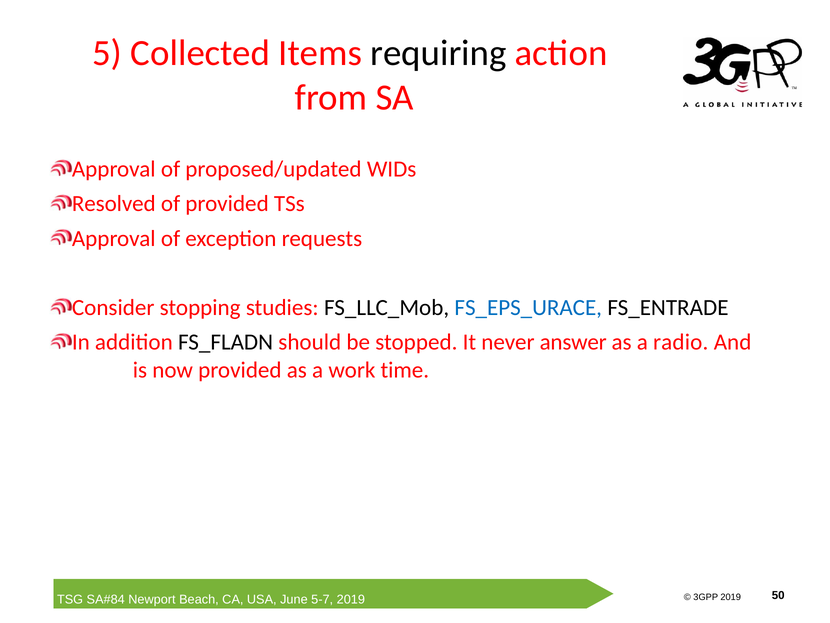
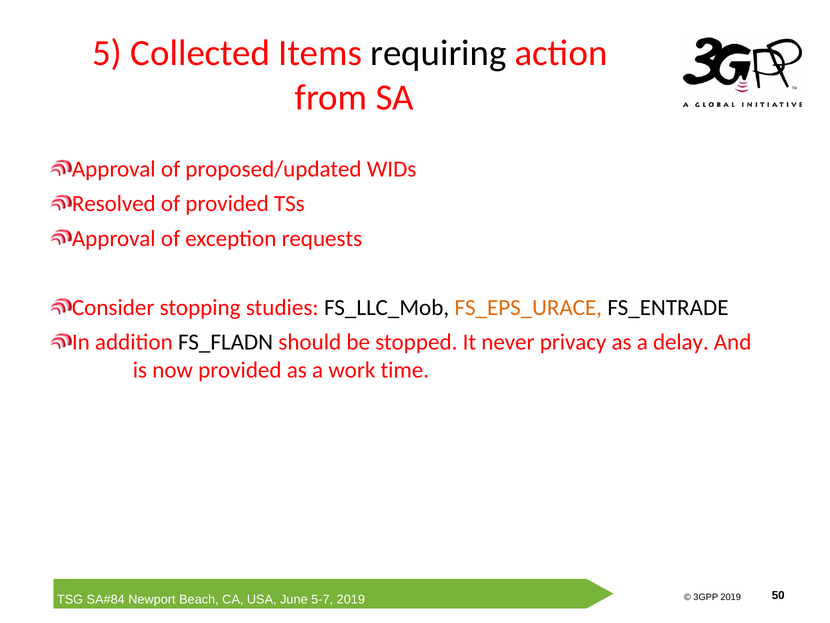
FS_EPS_URACE colour: blue -> orange
answer: answer -> privacy
radio: radio -> delay
